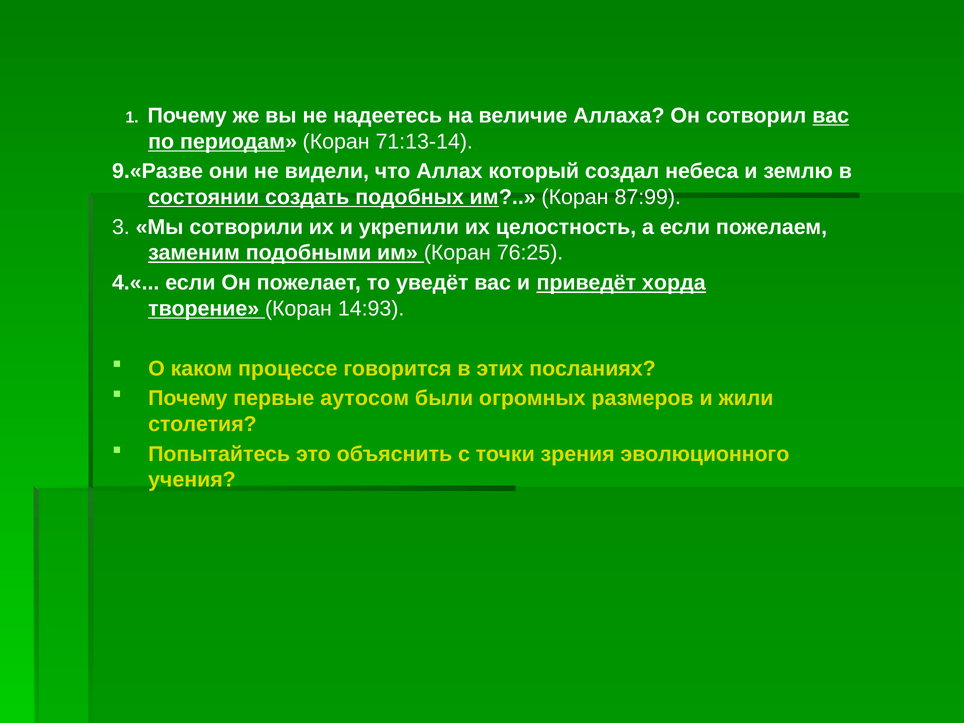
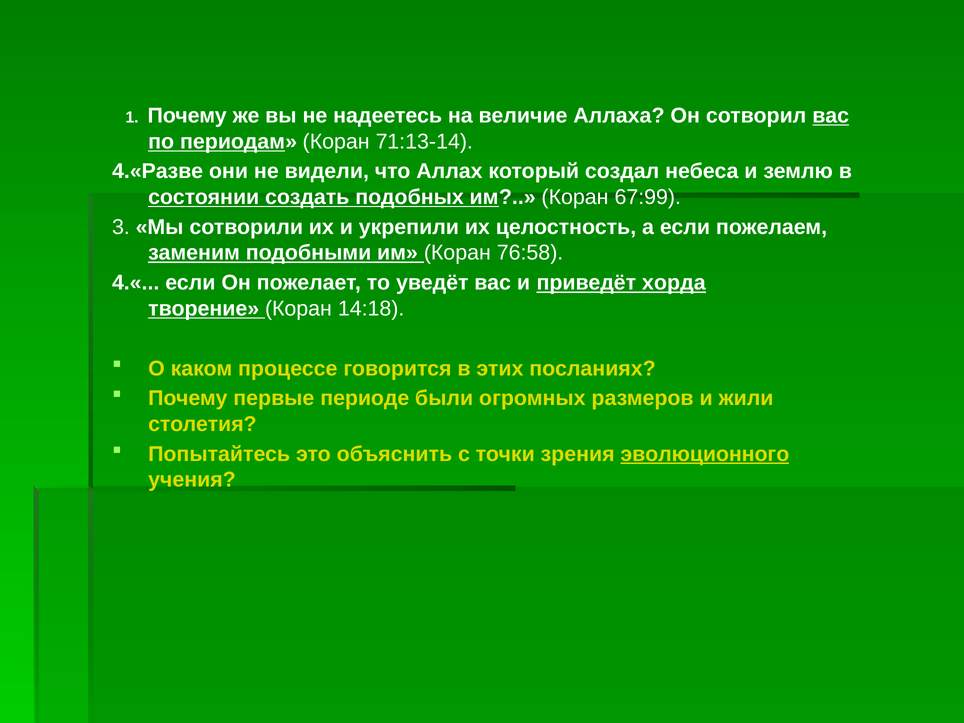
9.«Разве: 9.«Разве -> 4.«Разве
87:99: 87:99 -> 67:99
76:25: 76:25 -> 76:58
14:93: 14:93 -> 14:18
аутосом: аутосом -> периоде
эволюционного underline: none -> present
